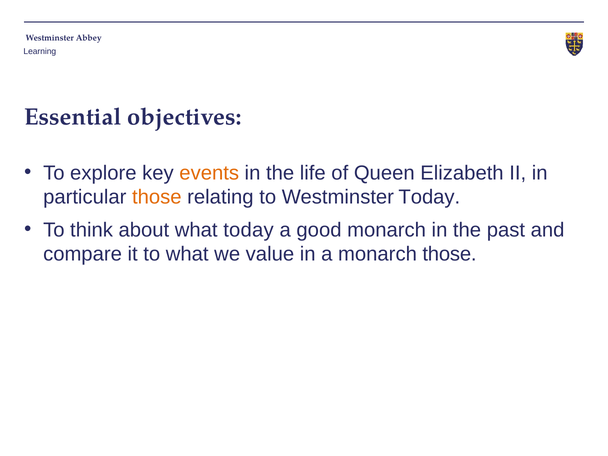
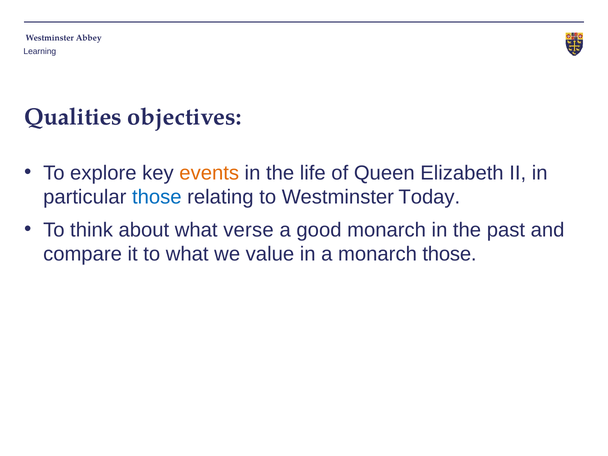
Essential: Essential -> Qualities
those at (157, 197) colour: orange -> blue
what today: today -> verse
